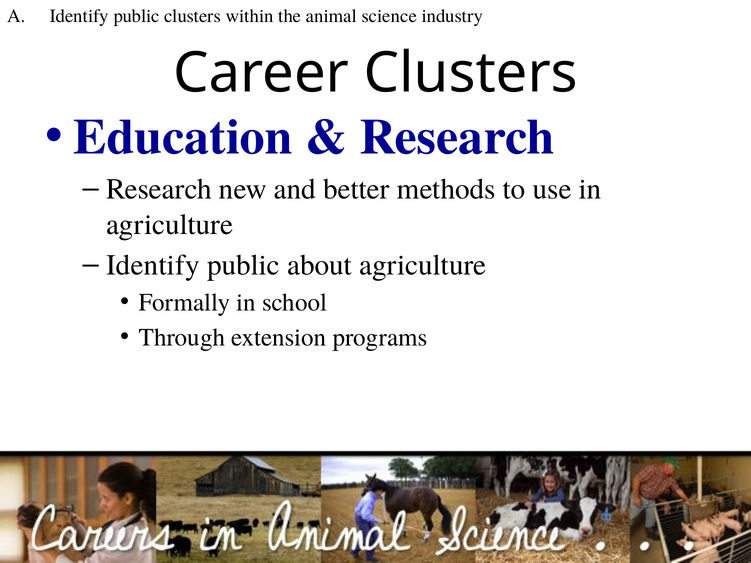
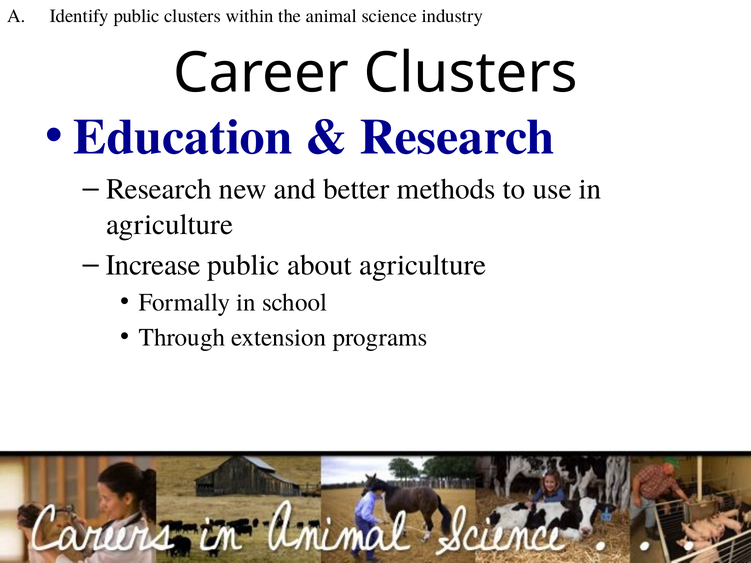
Identify at (153, 265): Identify -> Increase
